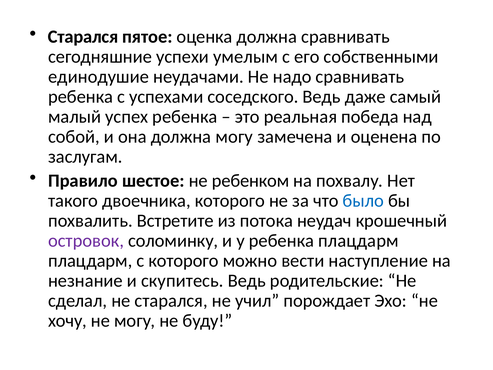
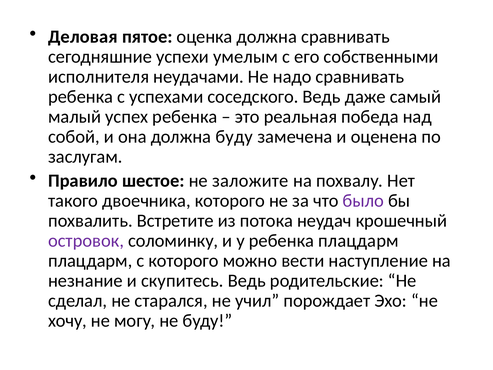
Старался at (83, 37): Старался -> Деловая
единодушие: единодушие -> исполнителя
должна могу: могу -> буду
ребенком: ребенком -> заложите
было colour: blue -> purple
